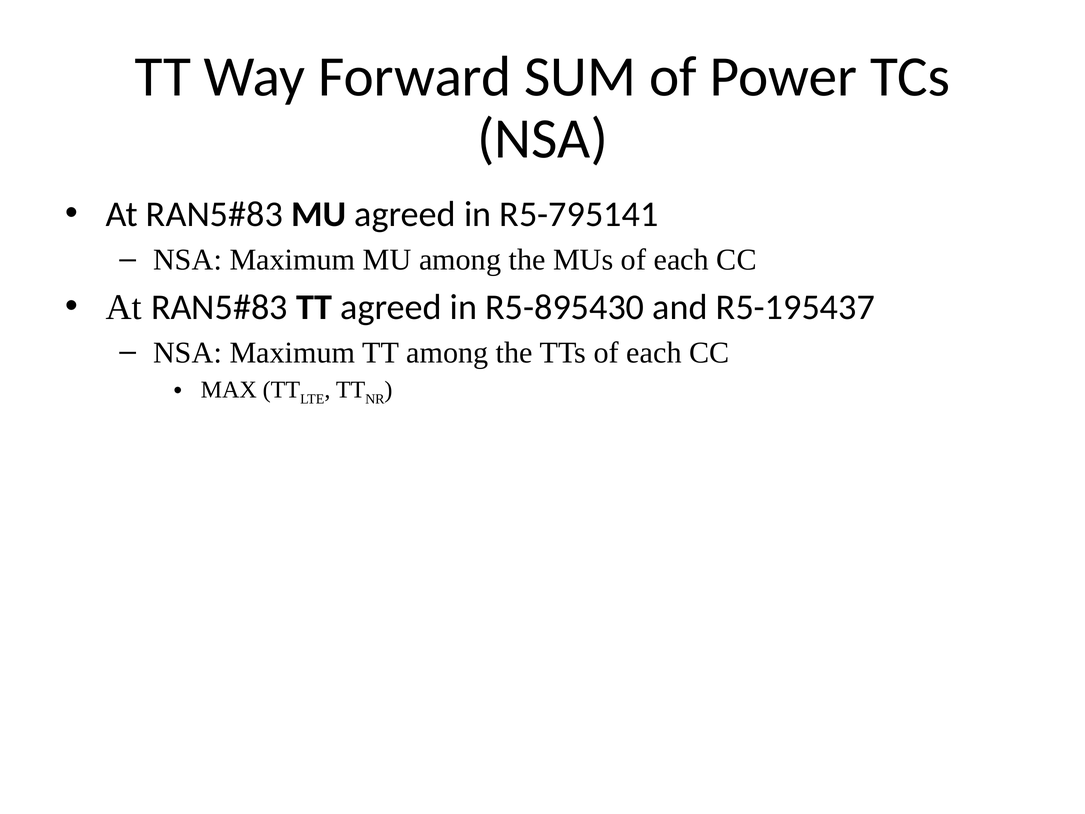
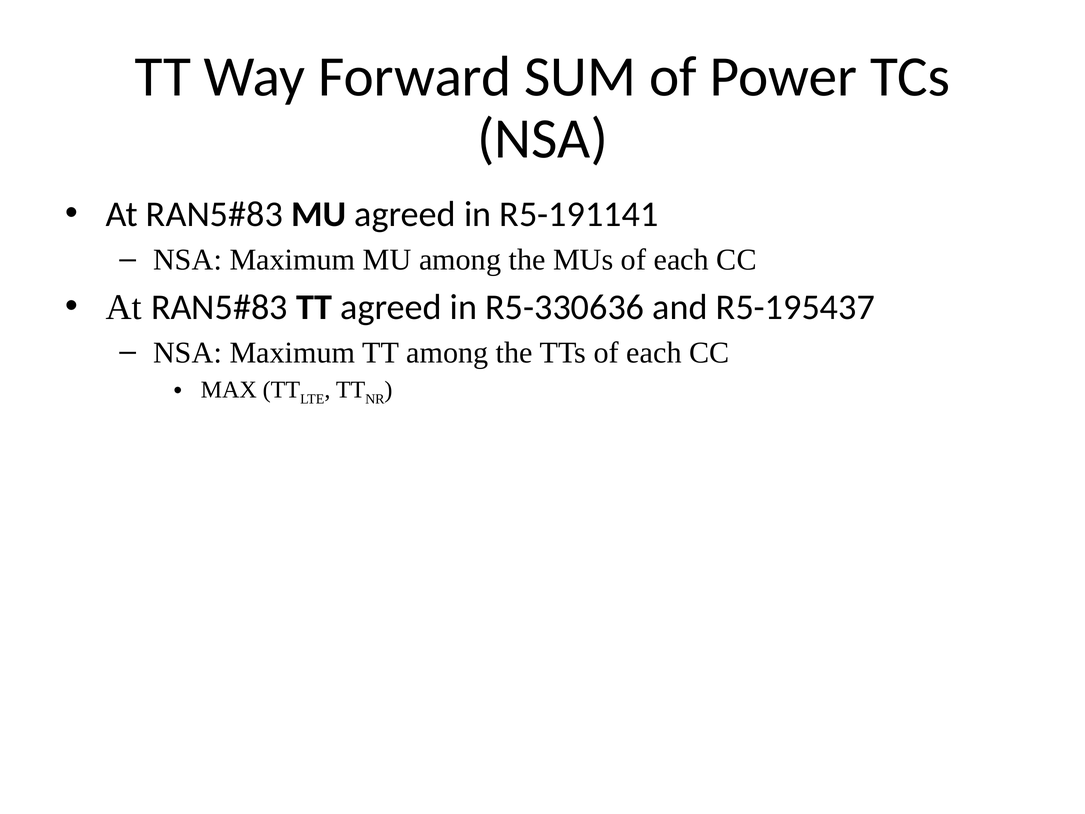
R5-795141: R5-795141 -> R5-191141
R5-895430: R5-895430 -> R5-330636
